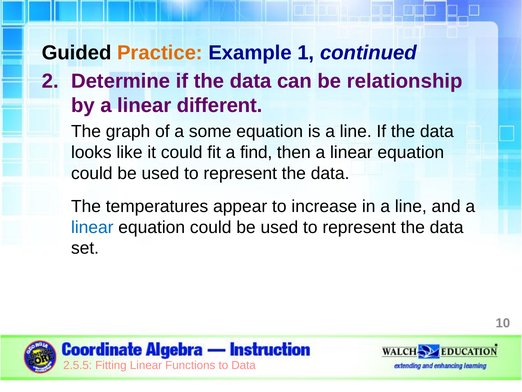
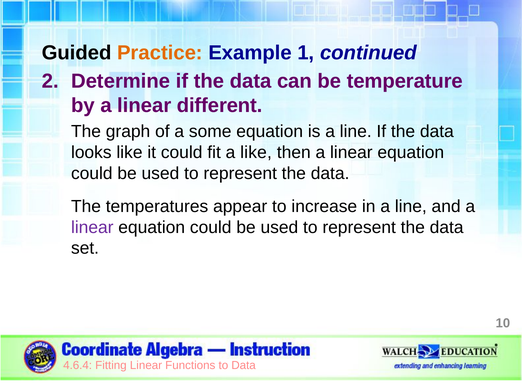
relationship: relationship -> temperature
a find: find -> like
linear at (92, 227) colour: blue -> purple
2.5.5: 2.5.5 -> 4.6.4
